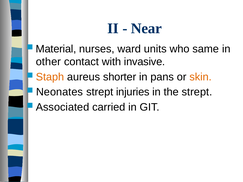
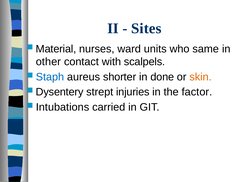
Near: Near -> Sites
invasive: invasive -> scalpels
Staph colour: orange -> blue
pans: pans -> done
Neonates: Neonates -> Dysentery
the strept: strept -> factor
Associated: Associated -> Intubations
